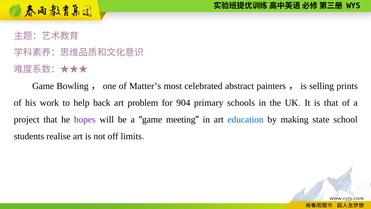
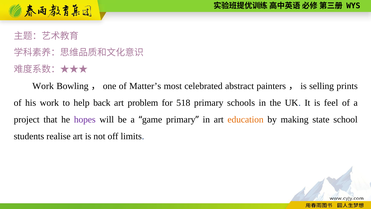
Game at (43, 86): Game -> Work
904: 904 -> 518
is that: that -> feel
game meeting: meeting -> primary
education colour: blue -> orange
